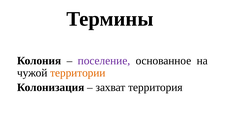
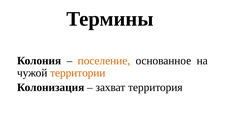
поселение colour: purple -> orange
